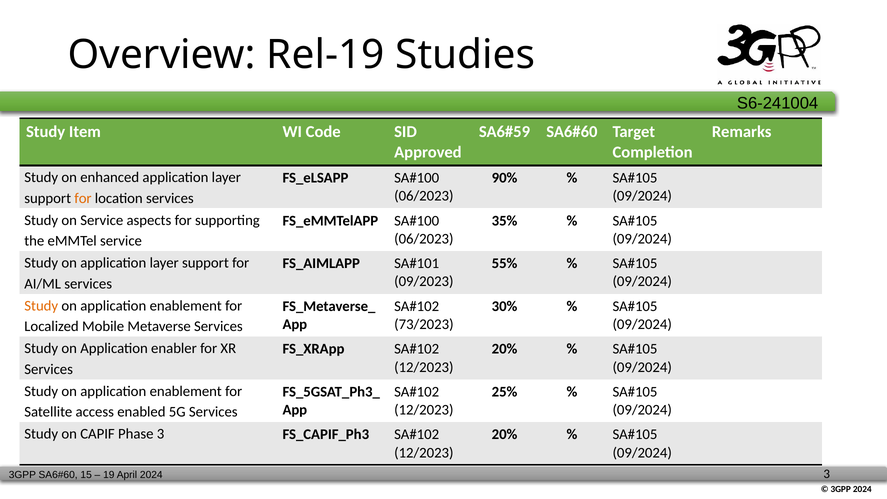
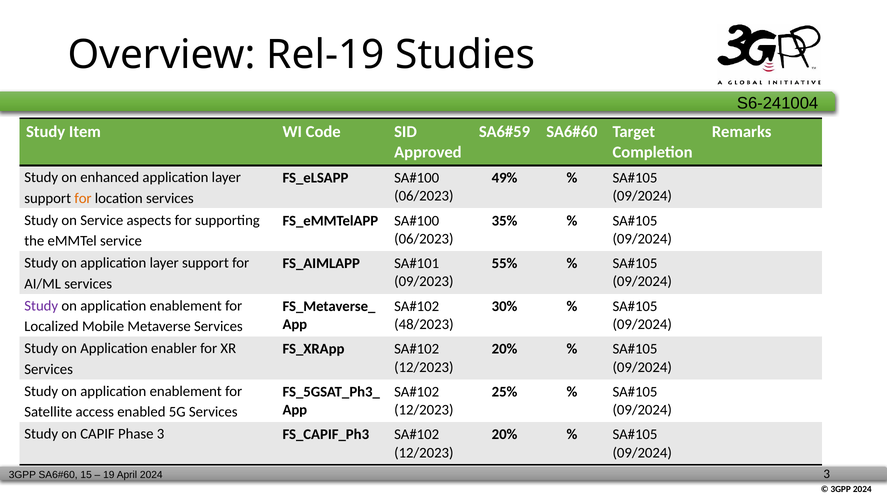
90%: 90% -> 49%
Study at (41, 306) colour: orange -> purple
73/2023: 73/2023 -> 48/2023
